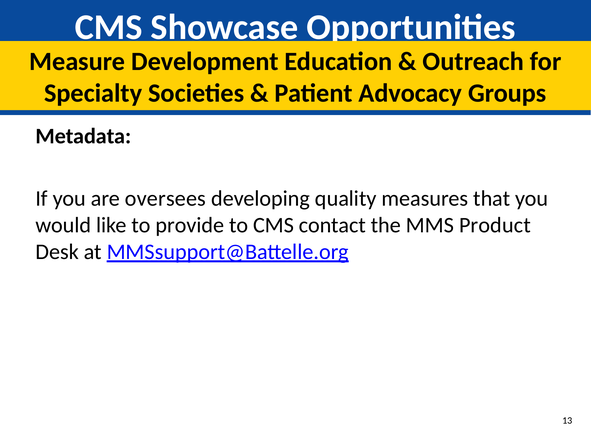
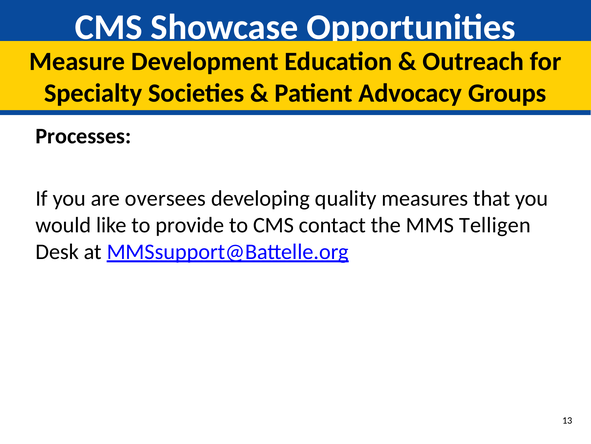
Metadata: Metadata -> Processes
Product: Product -> Telligen
